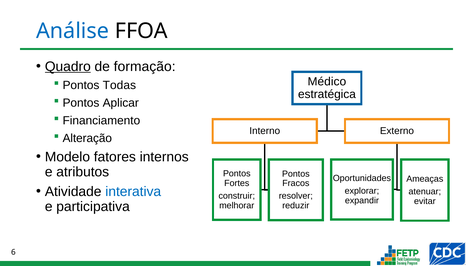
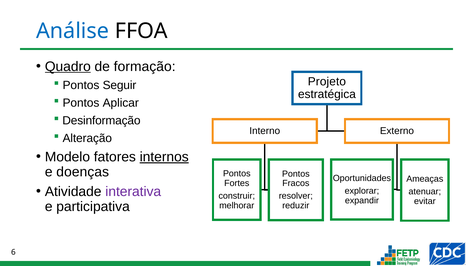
Médico: Médico -> Projeto
Todas: Todas -> Seguir
Financiamento: Financiamento -> Desinformação
internos underline: none -> present
atributos: atributos -> doenças
interativa colour: blue -> purple
